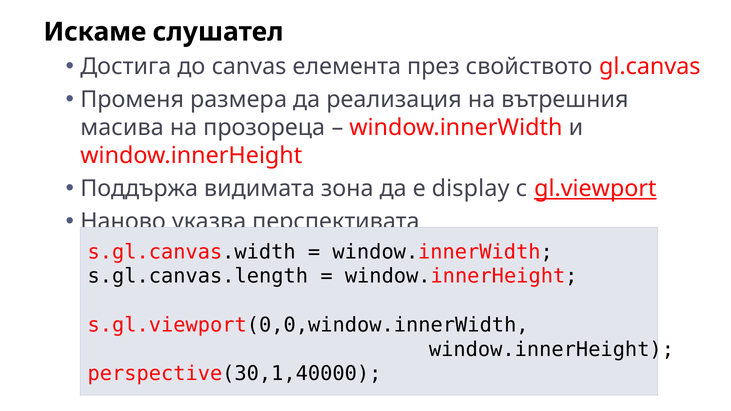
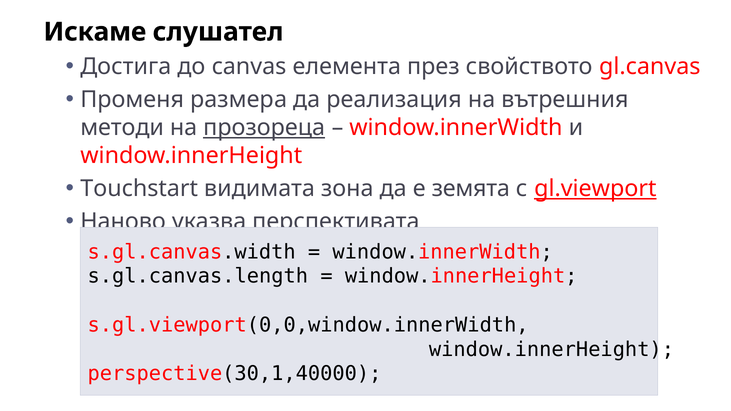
масива: масива -> методи
прозореца underline: none -> present
Поддържа: Поддържа -> Touchstart
display: display -> земята
